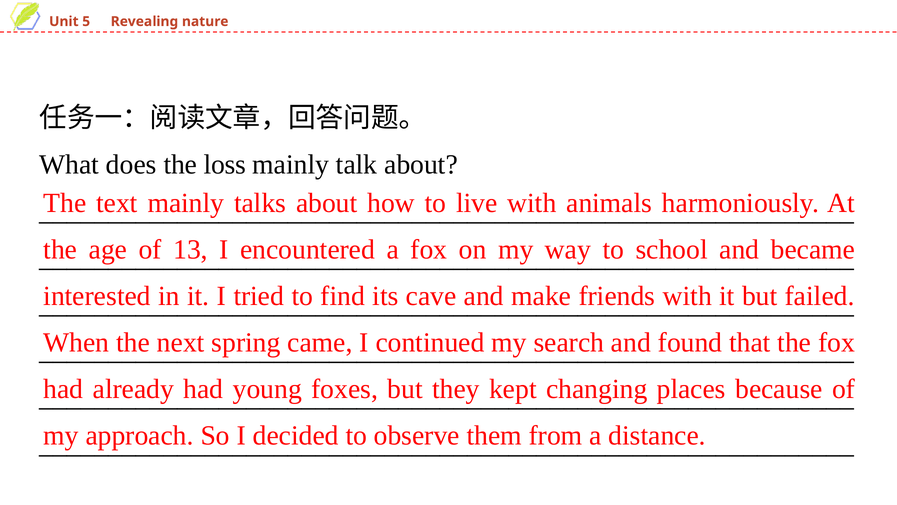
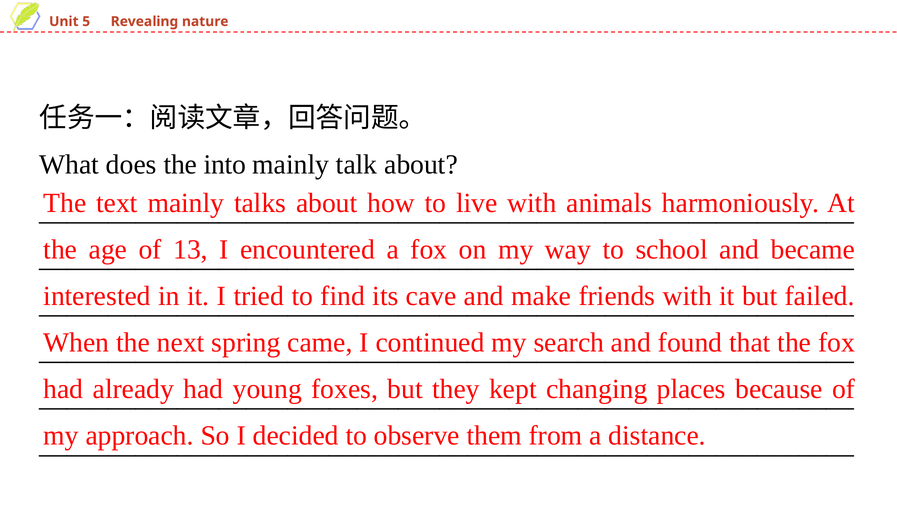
loss: loss -> into
